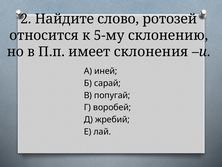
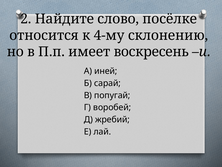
ротозей: ротозей -> посёлке
5-му: 5-му -> 4-му
склонения: склонения -> воскресень
